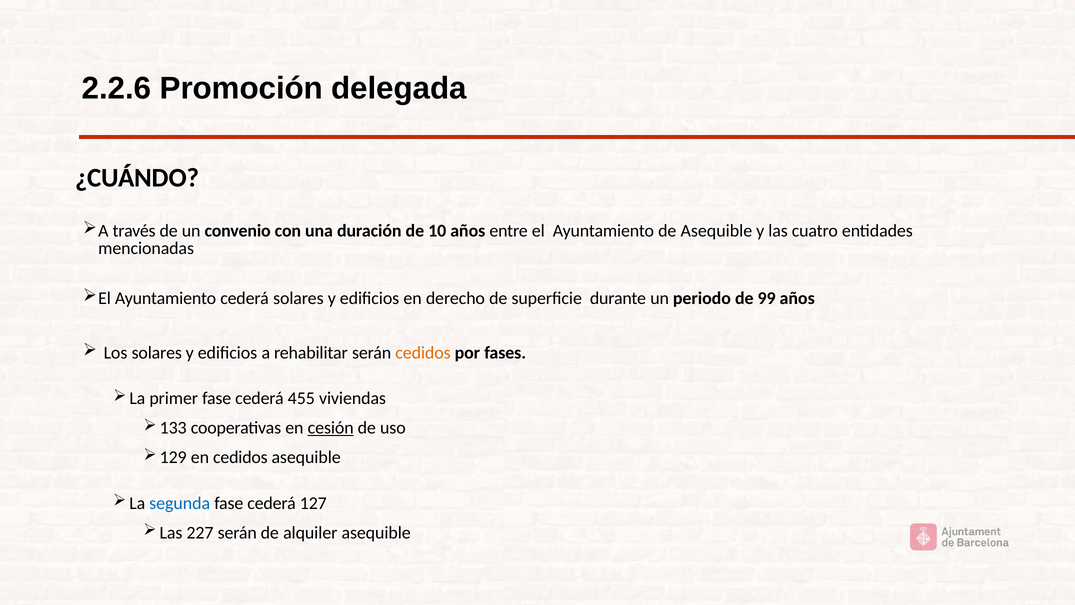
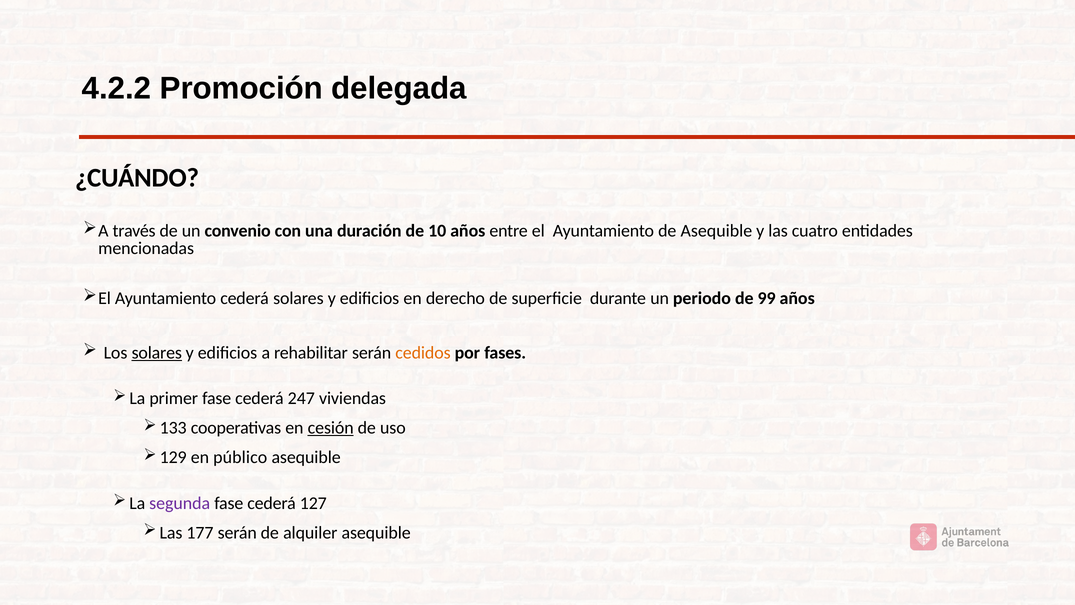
2.2.6: 2.2.6 -> 4.2.2
solares at (157, 353) underline: none -> present
455: 455 -> 247
en cedidos: cedidos -> público
segunda colour: blue -> purple
227: 227 -> 177
